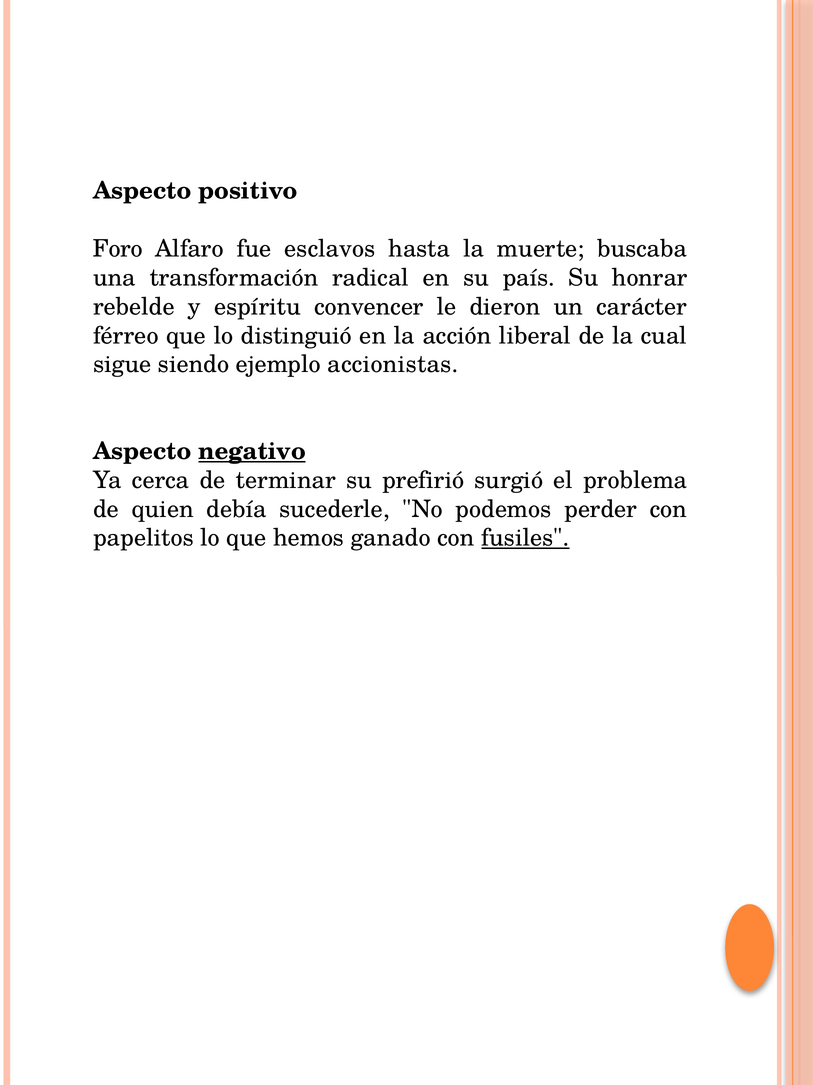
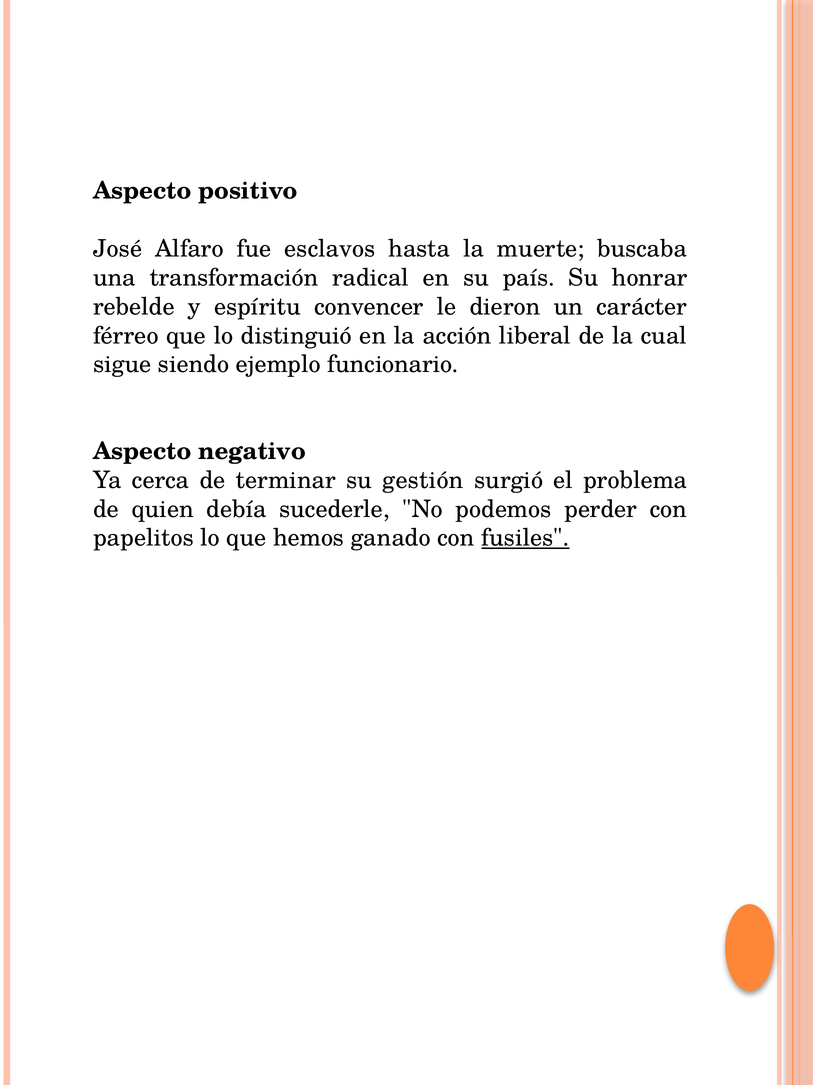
Foro: Foro -> José
accionistas: accionistas -> funcionario
negativo underline: present -> none
prefirió: prefirió -> gestión
